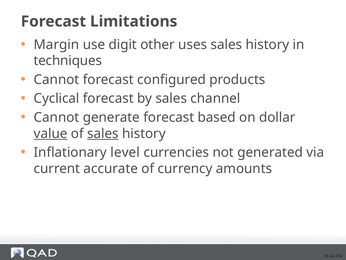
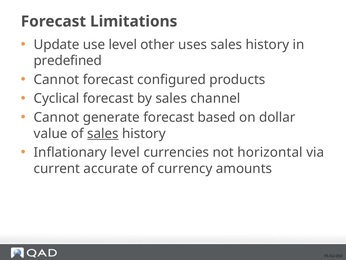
Margin: Margin -> Update
use digit: digit -> level
techniques: techniques -> predefined
value underline: present -> none
generated: generated -> horizontal
